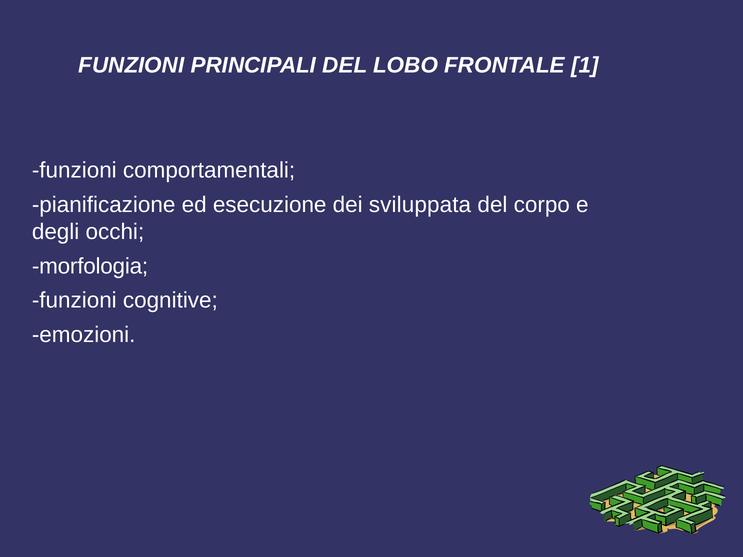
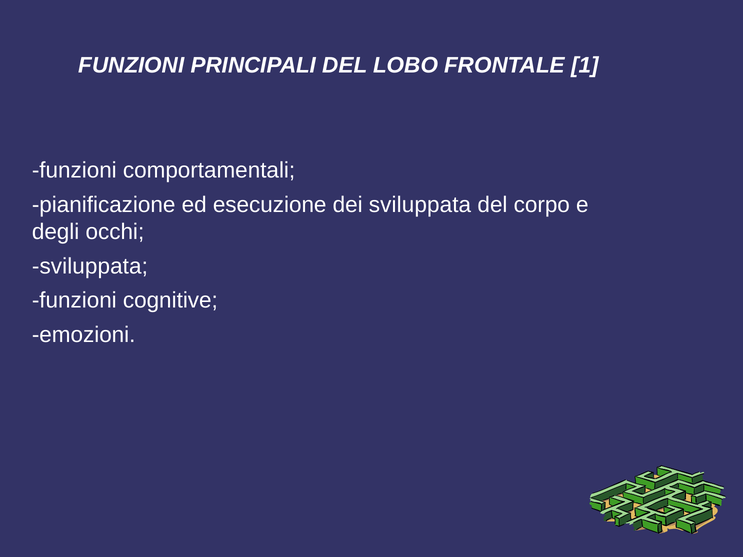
morfologia at (90, 266): morfologia -> sviluppata
